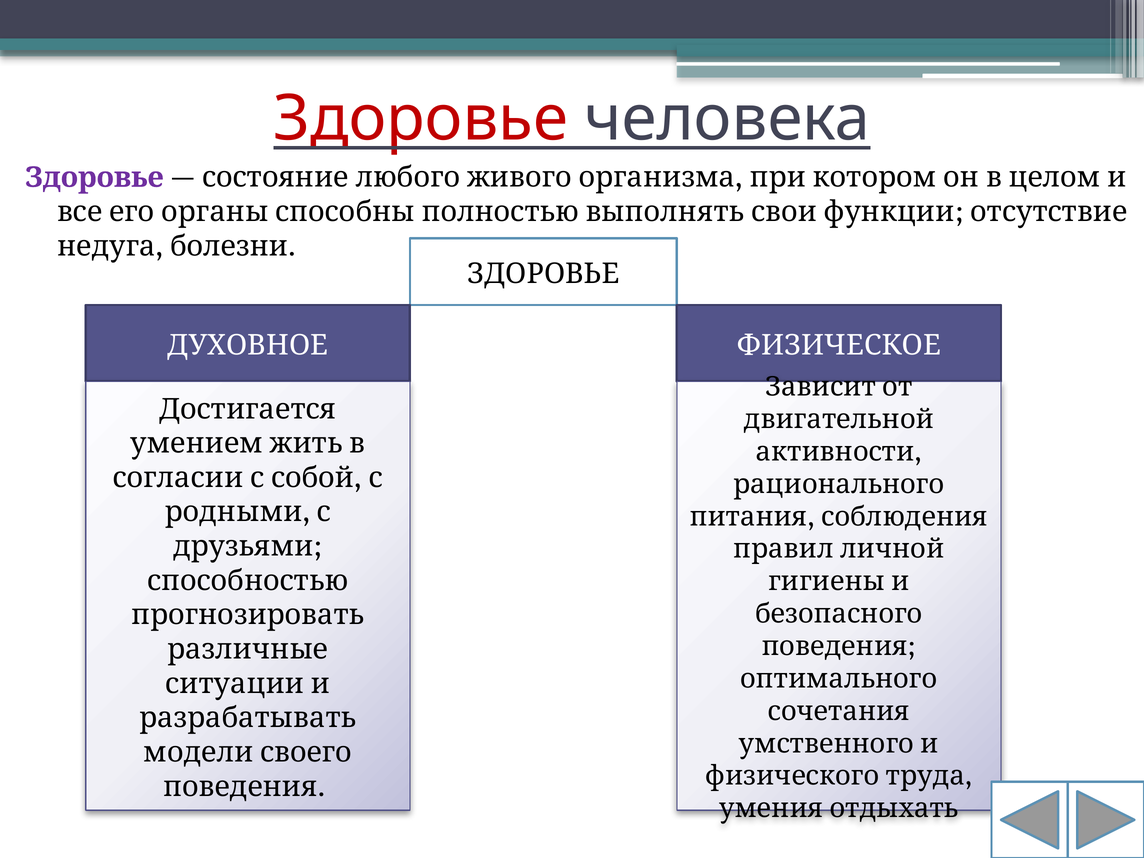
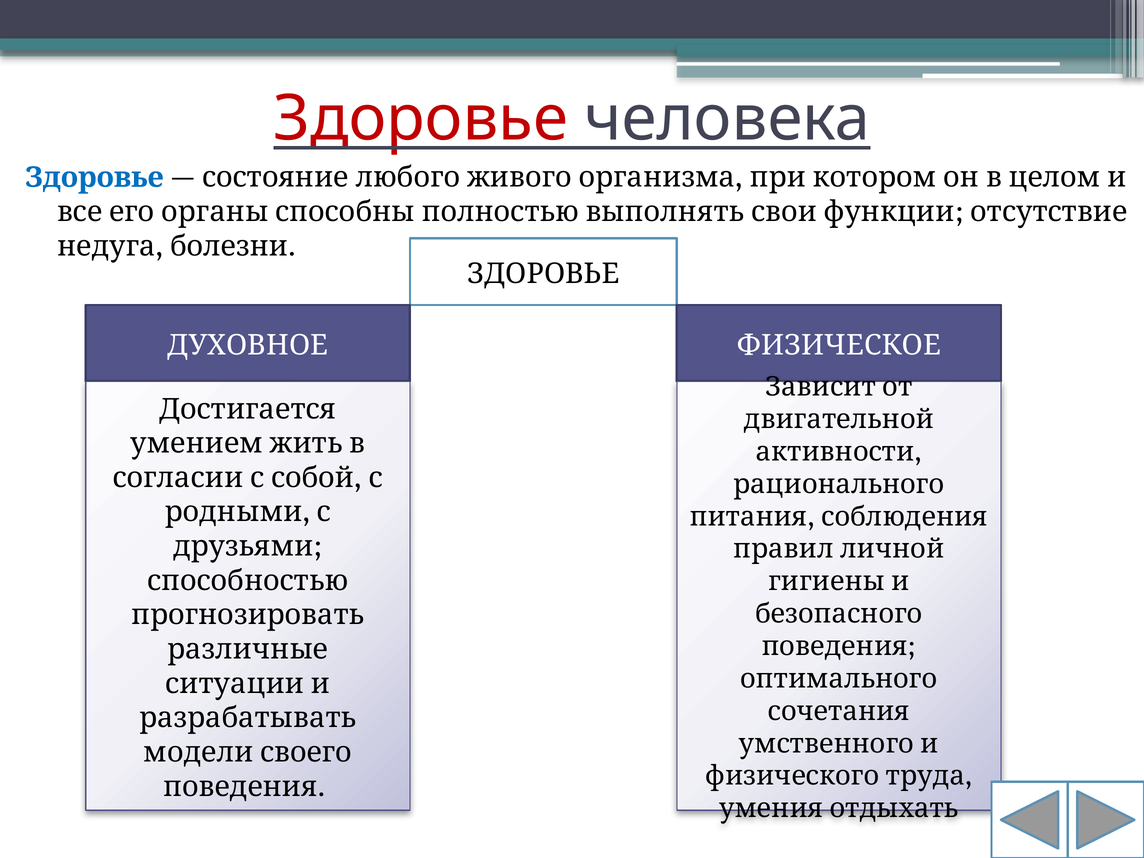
Здоровье at (94, 177) colour: purple -> blue
